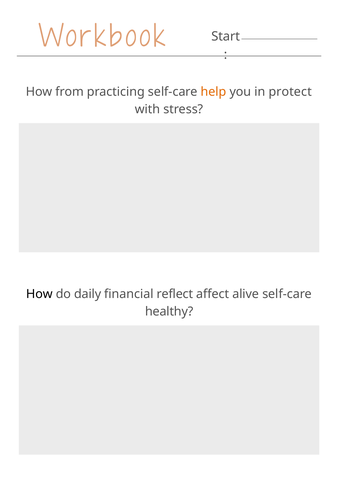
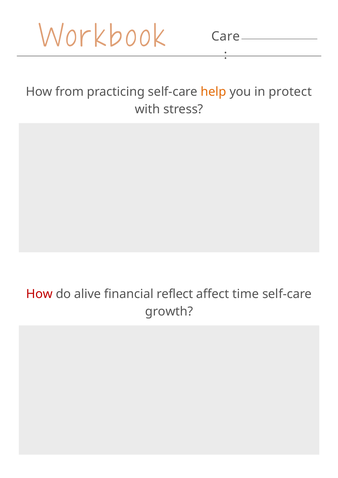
Start: Start -> Care
How at (39, 294) colour: black -> red
daily: daily -> alive
alive: alive -> time
healthy: healthy -> growth
